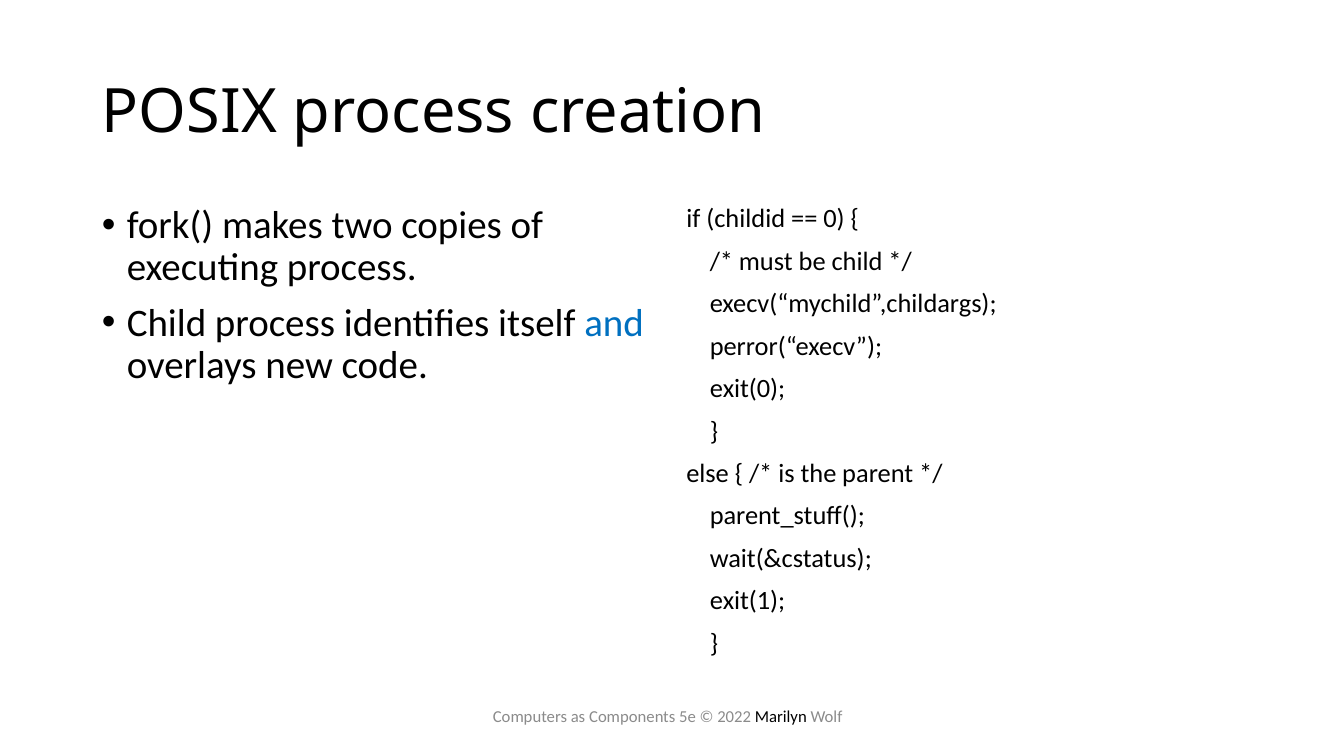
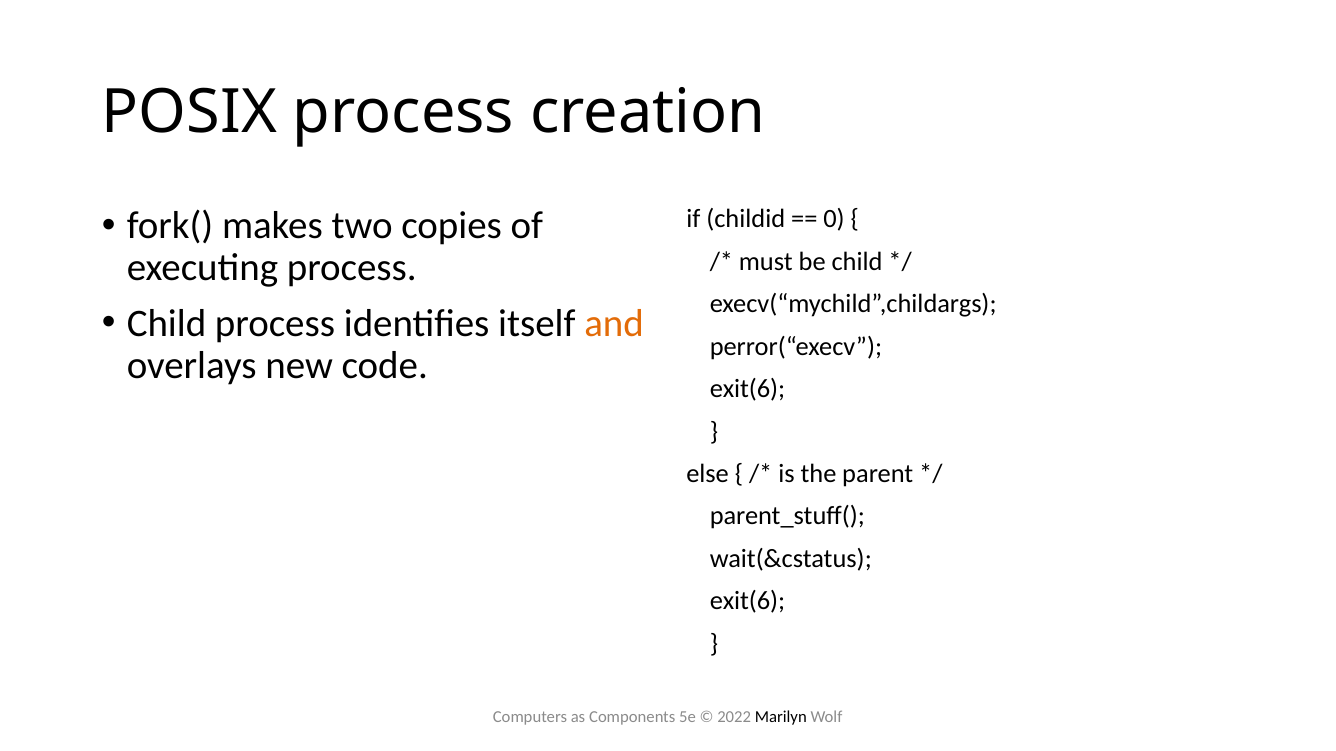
and colour: blue -> orange
exit(0 at (747, 389): exit(0 -> exit(6
exit(1 at (747, 602): exit(1 -> exit(6
